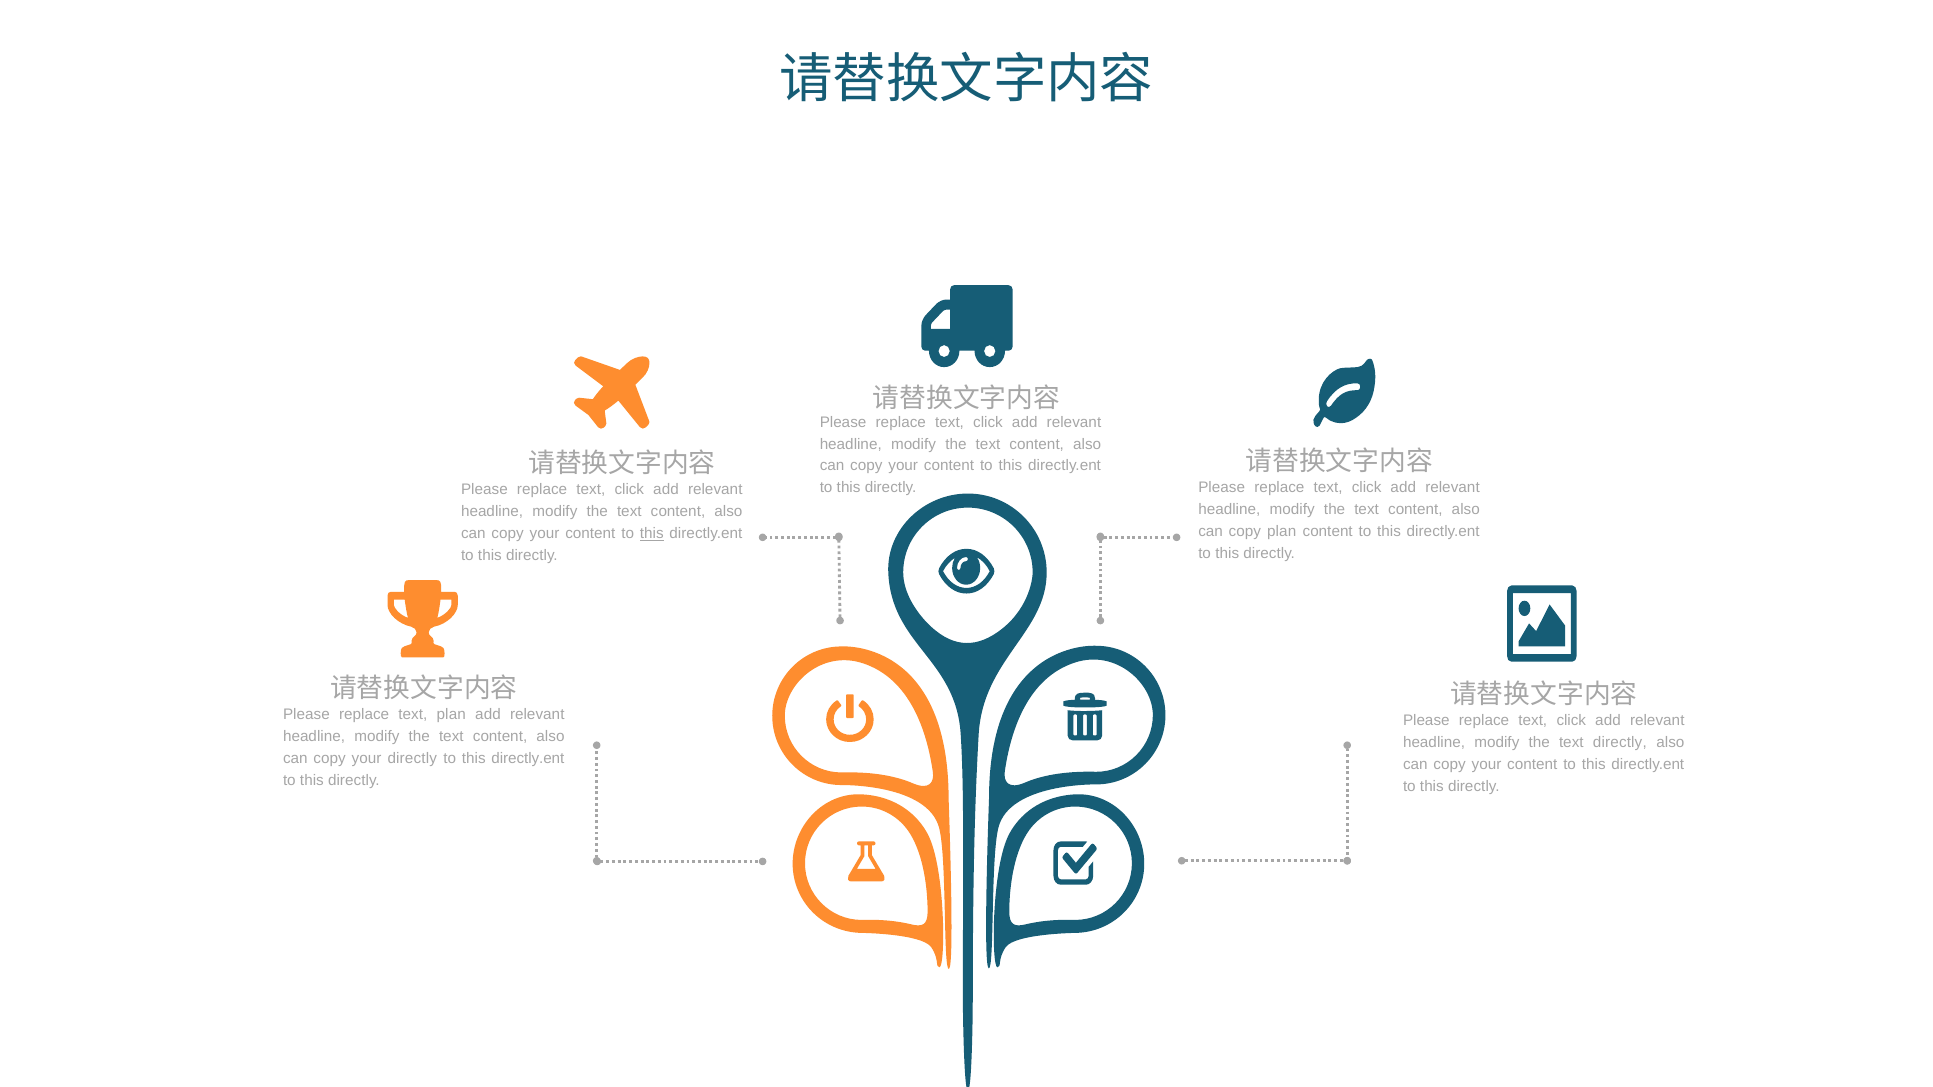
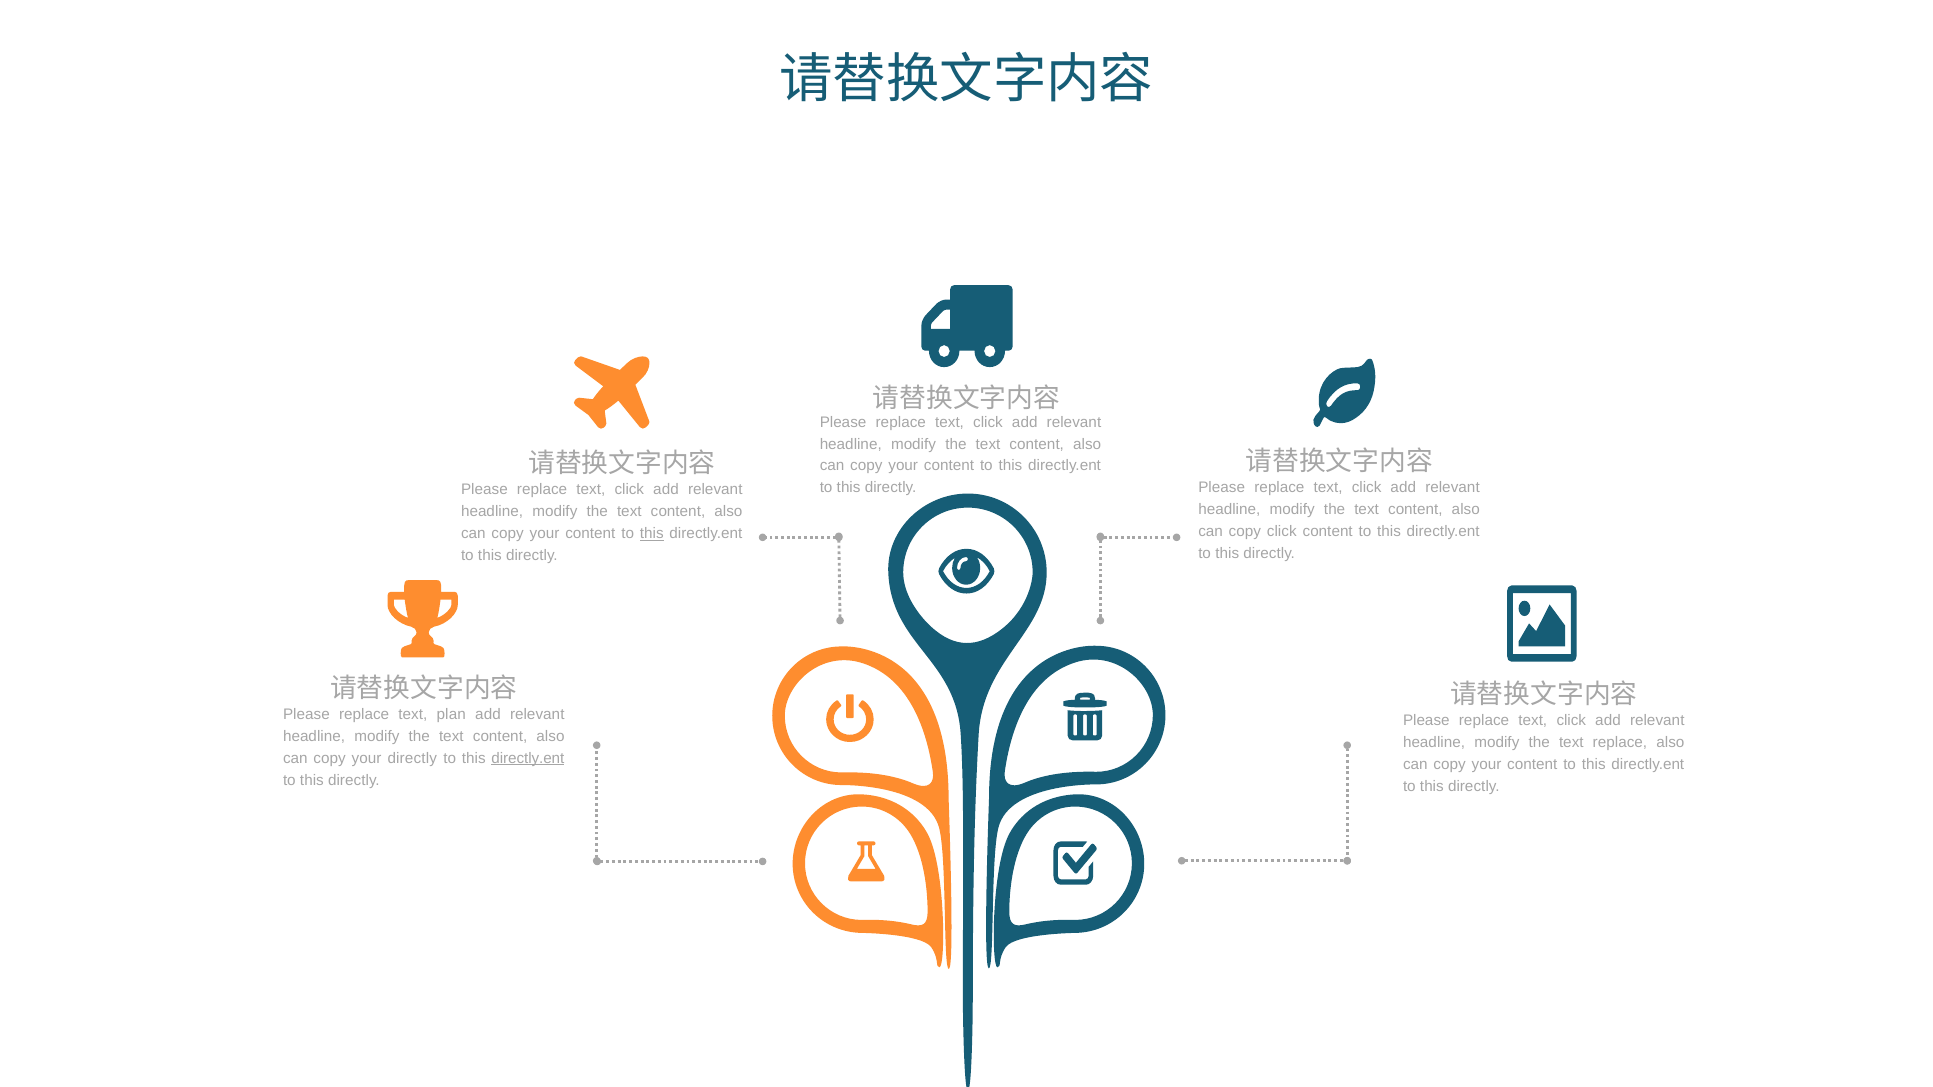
copy plan: plan -> click
text directly: directly -> replace
directly.ent at (528, 758) underline: none -> present
